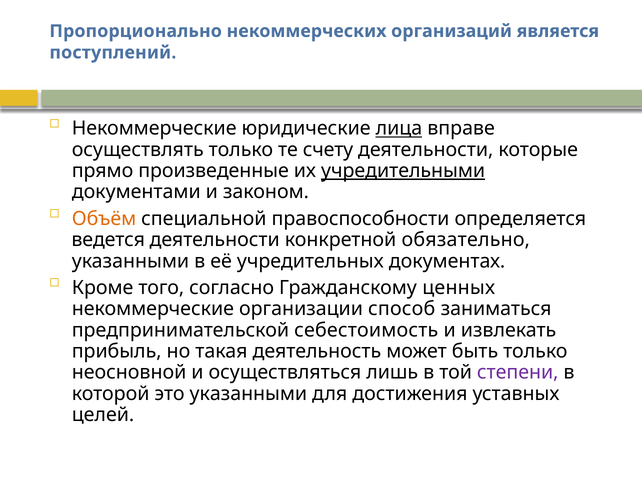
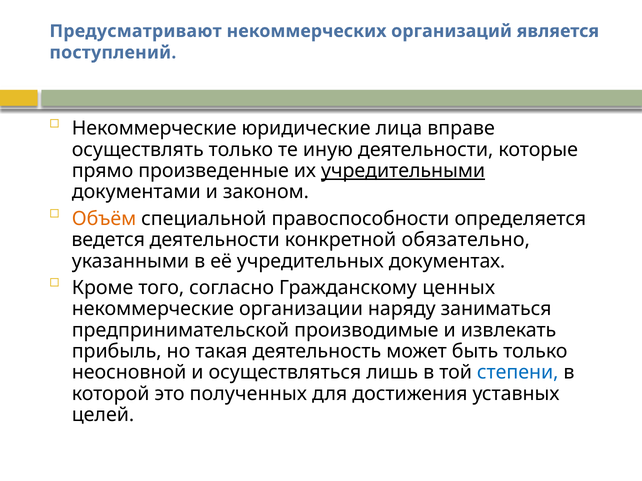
Пропорционально: Пропорционально -> Предусматривают
лица underline: present -> none
счету: счету -> иную
способ: способ -> наряду
себестоимость: себестоимость -> производимые
степени colour: purple -> blue
это указанными: указанными -> полученных
